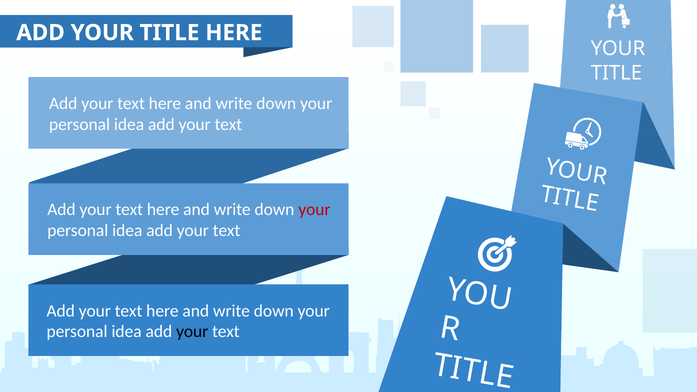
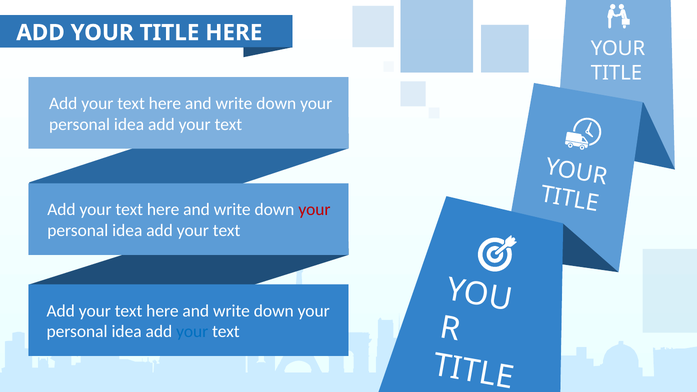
your at (192, 332) colour: black -> blue
